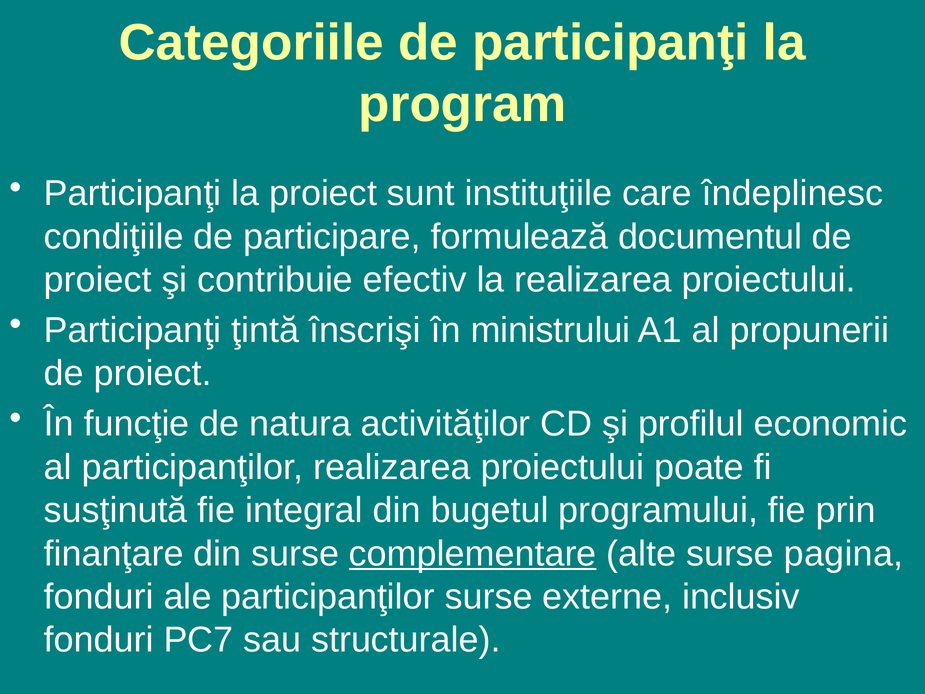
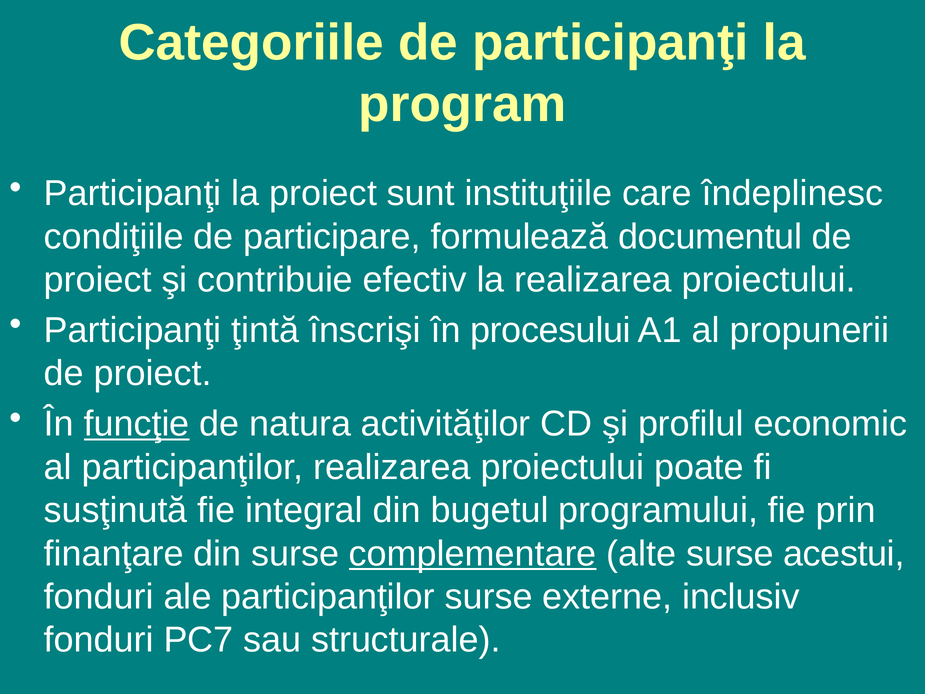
ministrului: ministrului -> procesului
funcţie underline: none -> present
pagina: pagina -> acestui
